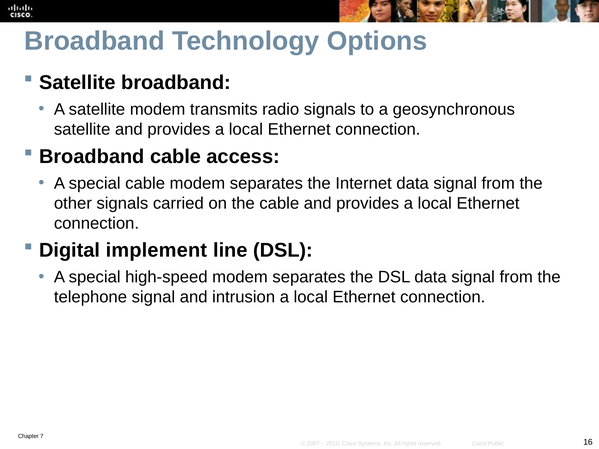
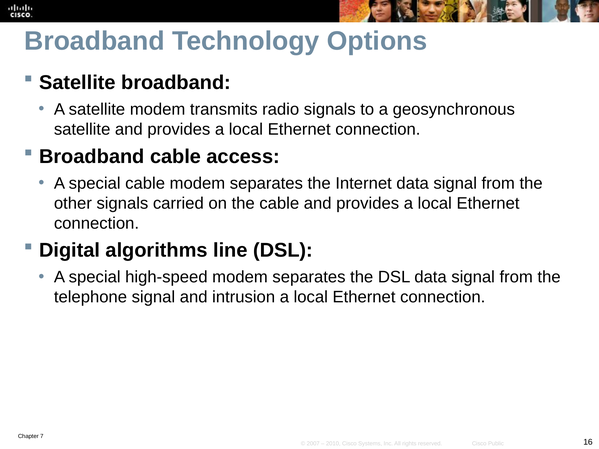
implement: implement -> algorithms
